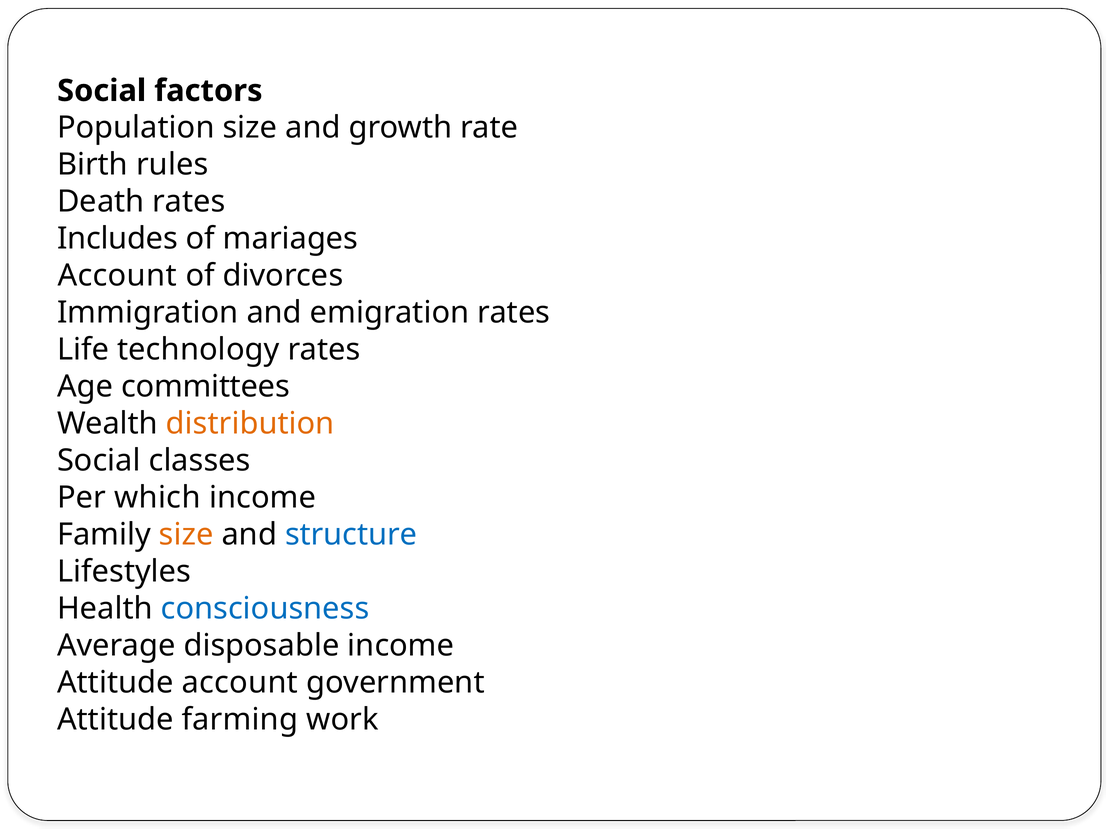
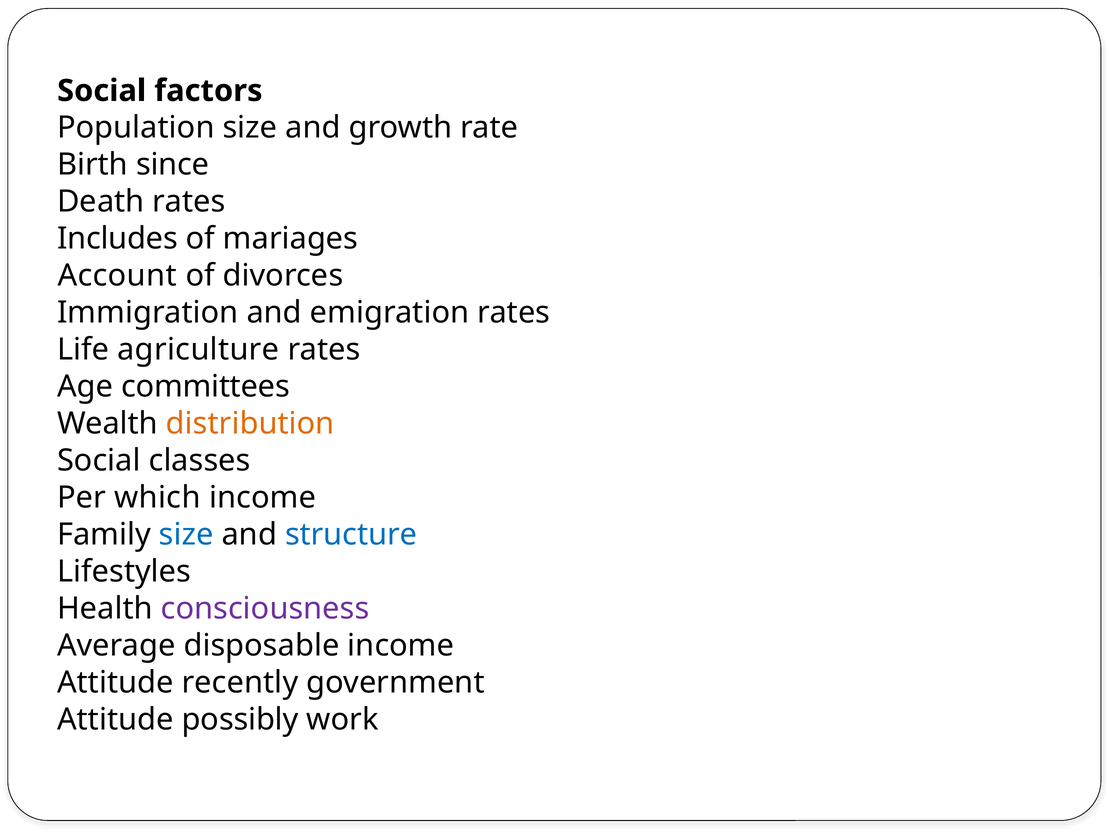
rules: rules -> since
technology: technology -> agriculture
size at (186, 535) colour: orange -> blue
consciousness colour: blue -> purple
Attitude account: account -> recently
farming: farming -> possibly
